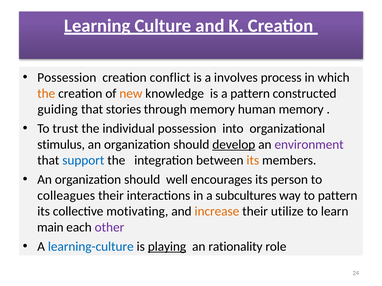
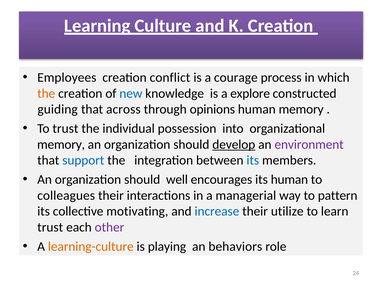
Possession at (67, 78): Possession -> Employees
involves: involves -> courage
new colour: orange -> blue
a pattern: pattern -> explore
stories: stories -> across
through memory: memory -> opinions
stimulus at (61, 145): stimulus -> memory
its at (253, 161) colour: orange -> blue
its person: person -> human
subcultures: subcultures -> managerial
increase colour: orange -> blue
main at (50, 228): main -> trust
learning-culture colour: blue -> orange
playing underline: present -> none
rationality: rationality -> behaviors
